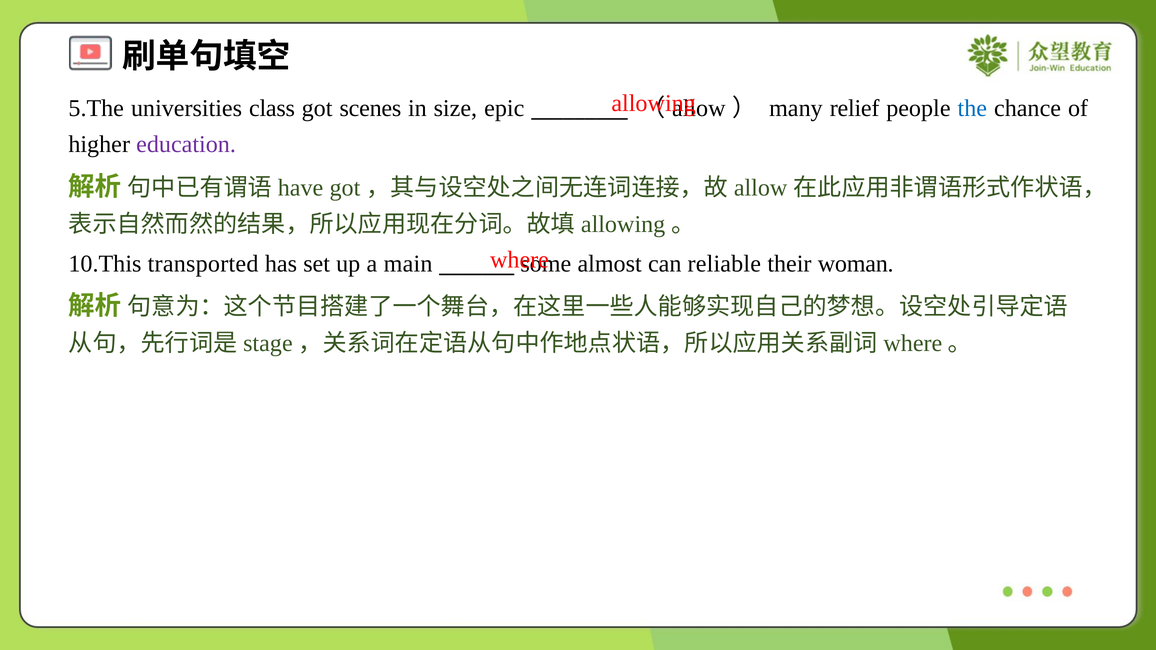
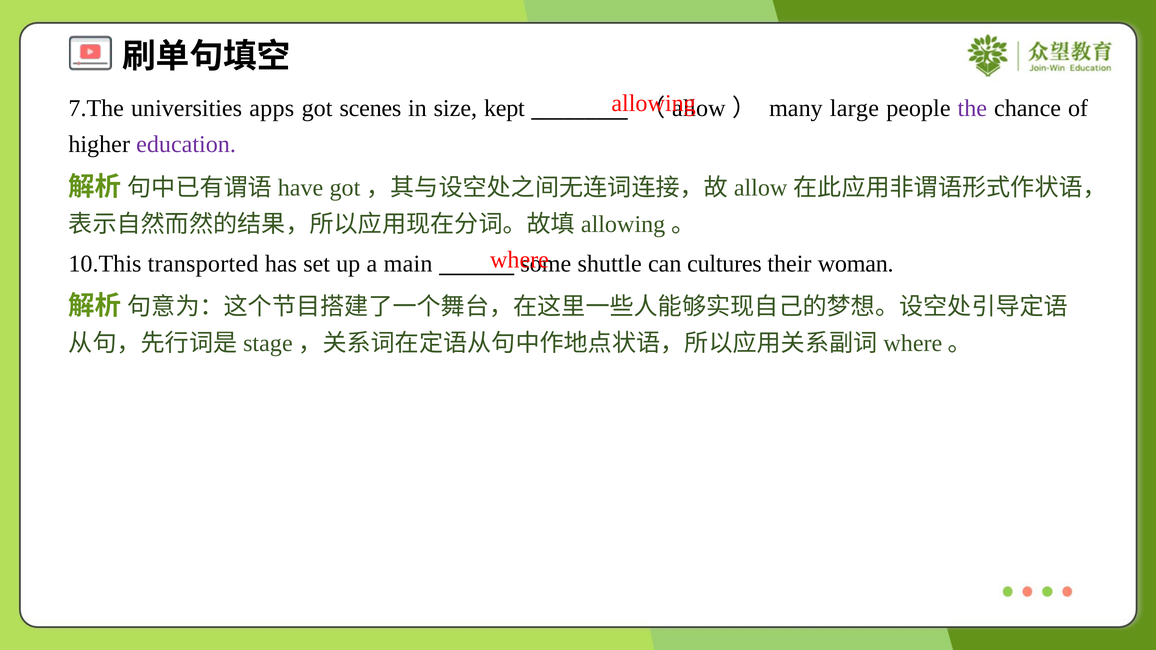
5.The: 5.The -> 7.The
class: class -> apps
epic: epic -> kept
relief: relief -> large
the colour: blue -> purple
almost: almost -> shuttle
reliable: reliable -> cultures
